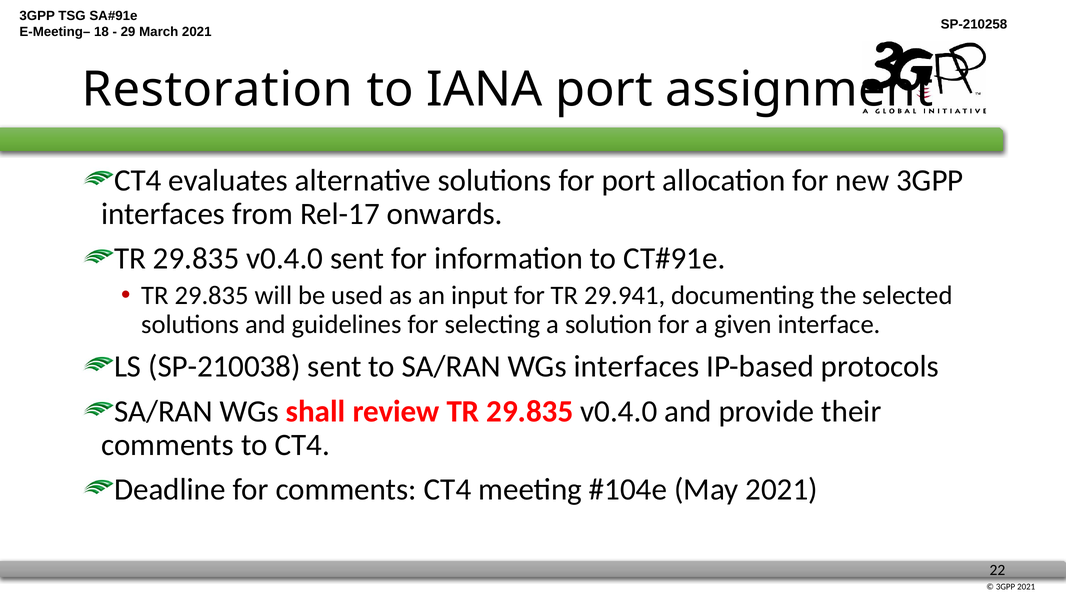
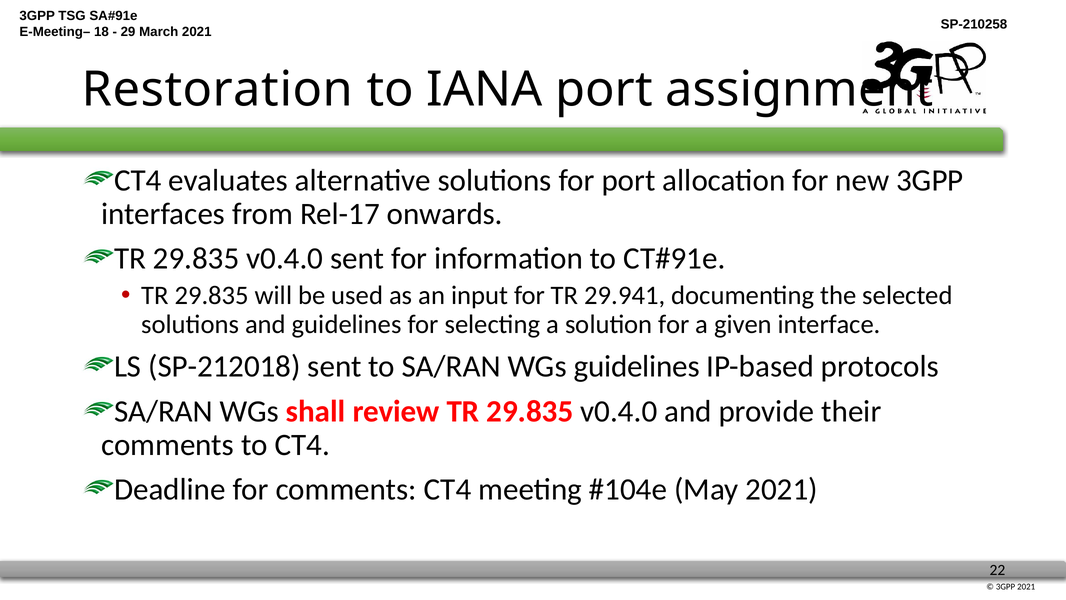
SP-210038: SP-210038 -> SP-212018
WGs interfaces: interfaces -> guidelines
